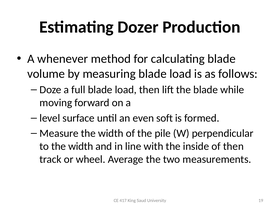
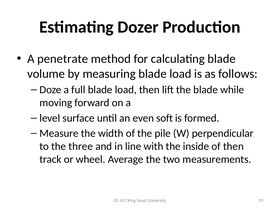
whenever: whenever -> penetrate
to the width: width -> three
